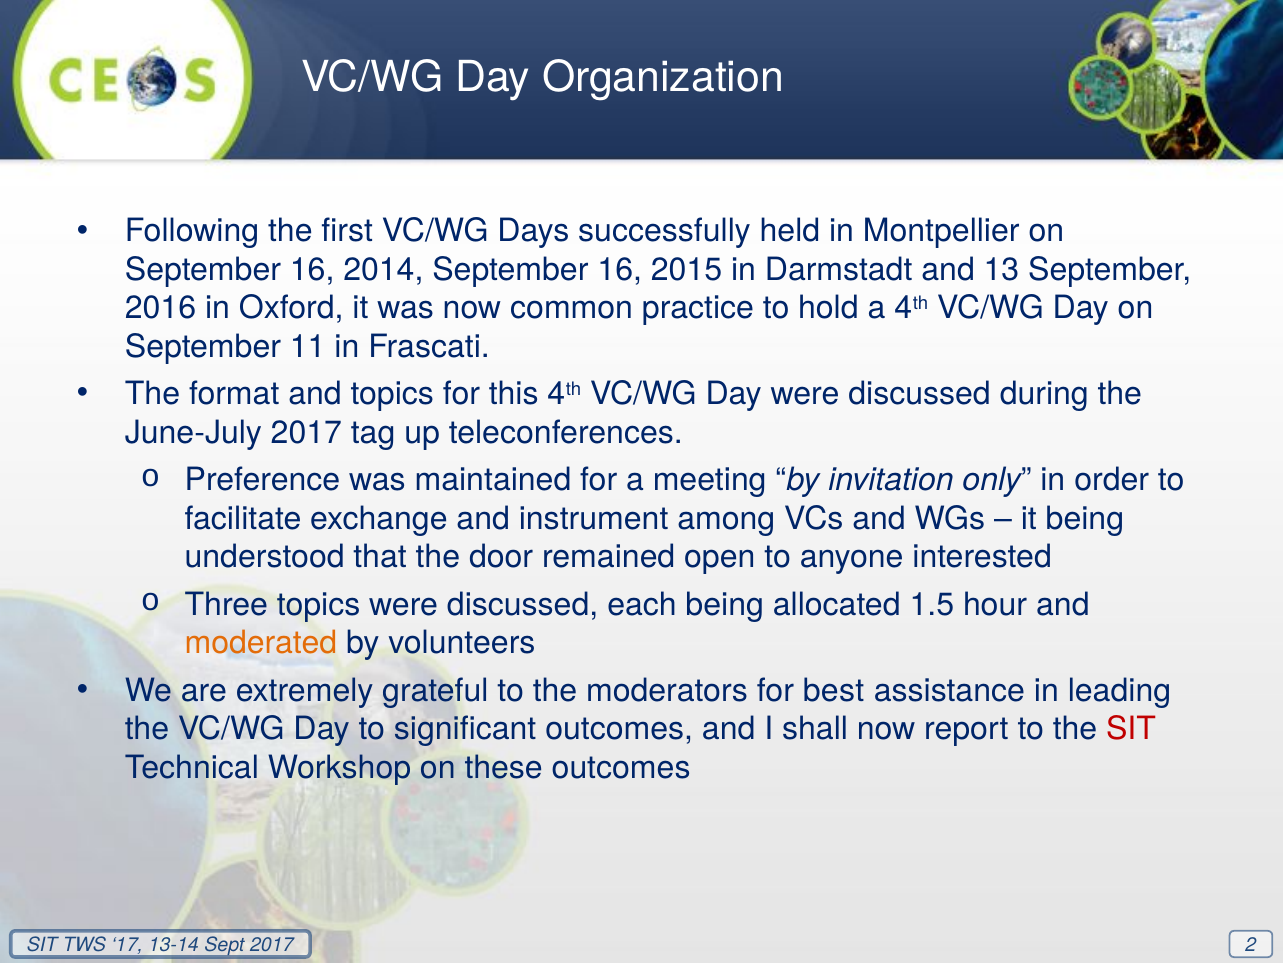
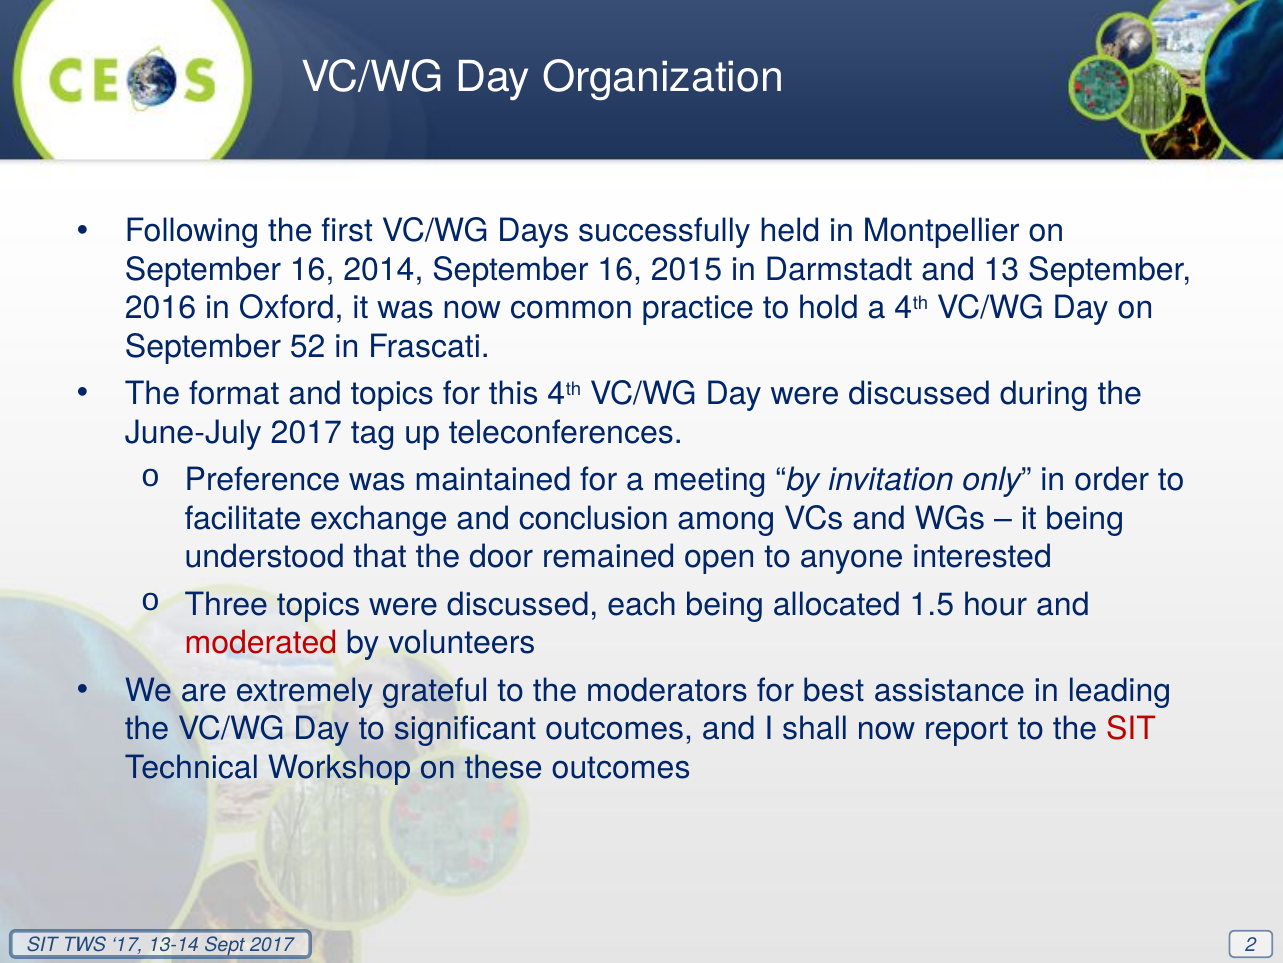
11: 11 -> 52
instrument: instrument -> conclusion
moderated colour: orange -> red
